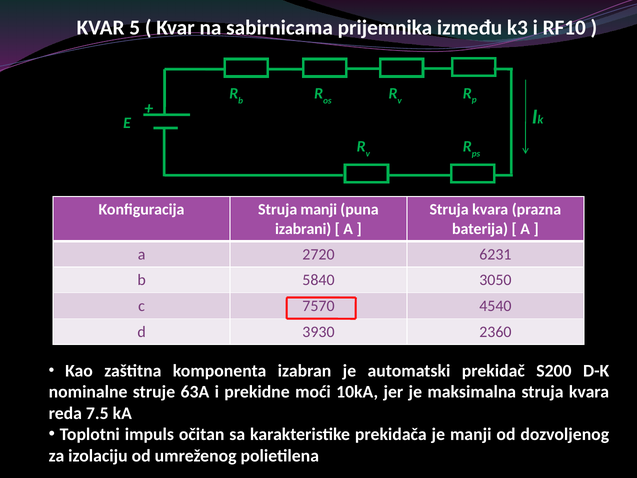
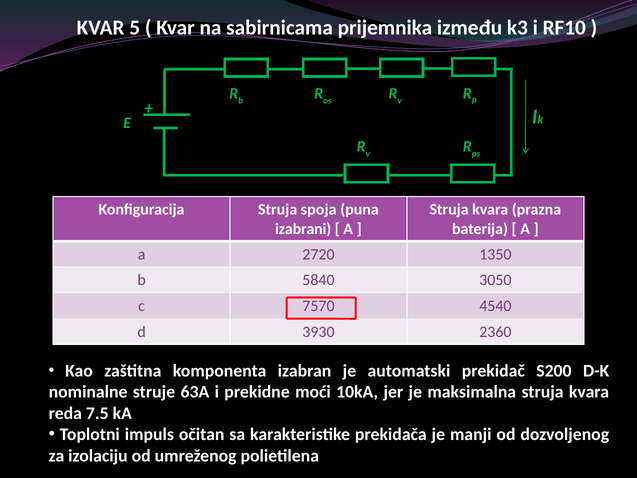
Struja manji: manji -> spoja
6231: 6231 -> 1350
